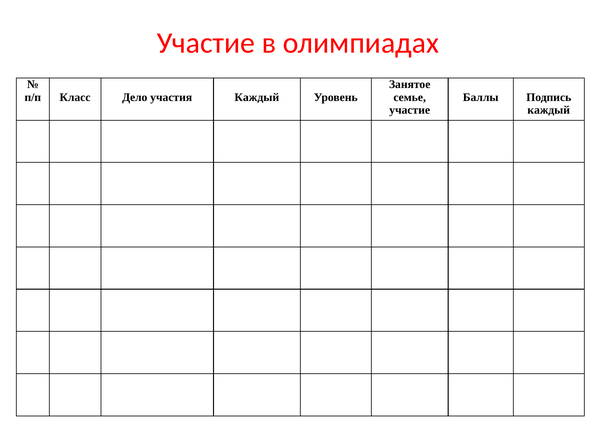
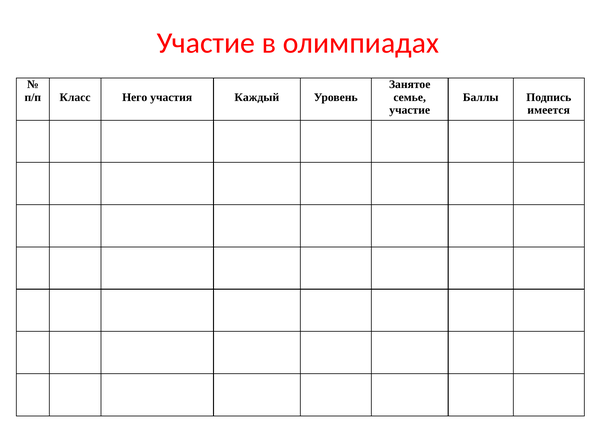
Дело: Дело -> Него
каждый at (549, 110): каждый -> имеется
